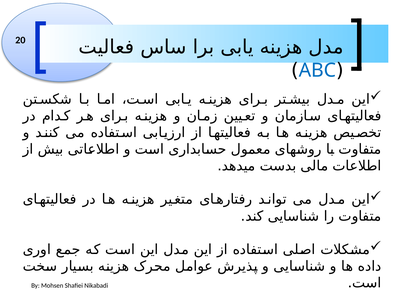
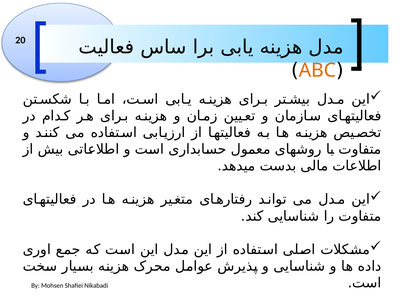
ABC colour: blue -> orange
